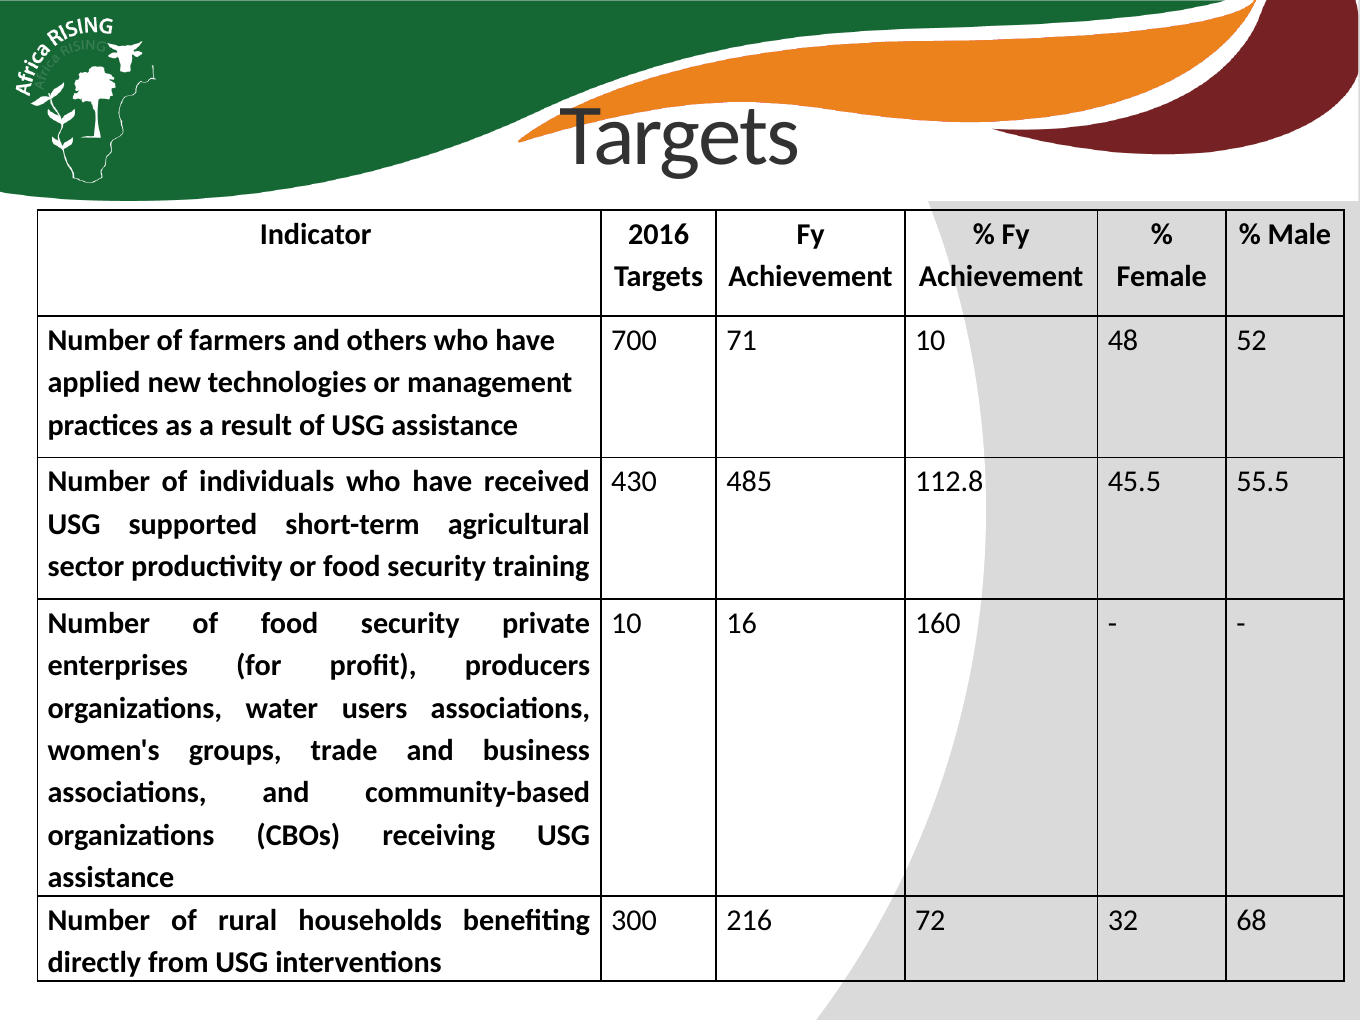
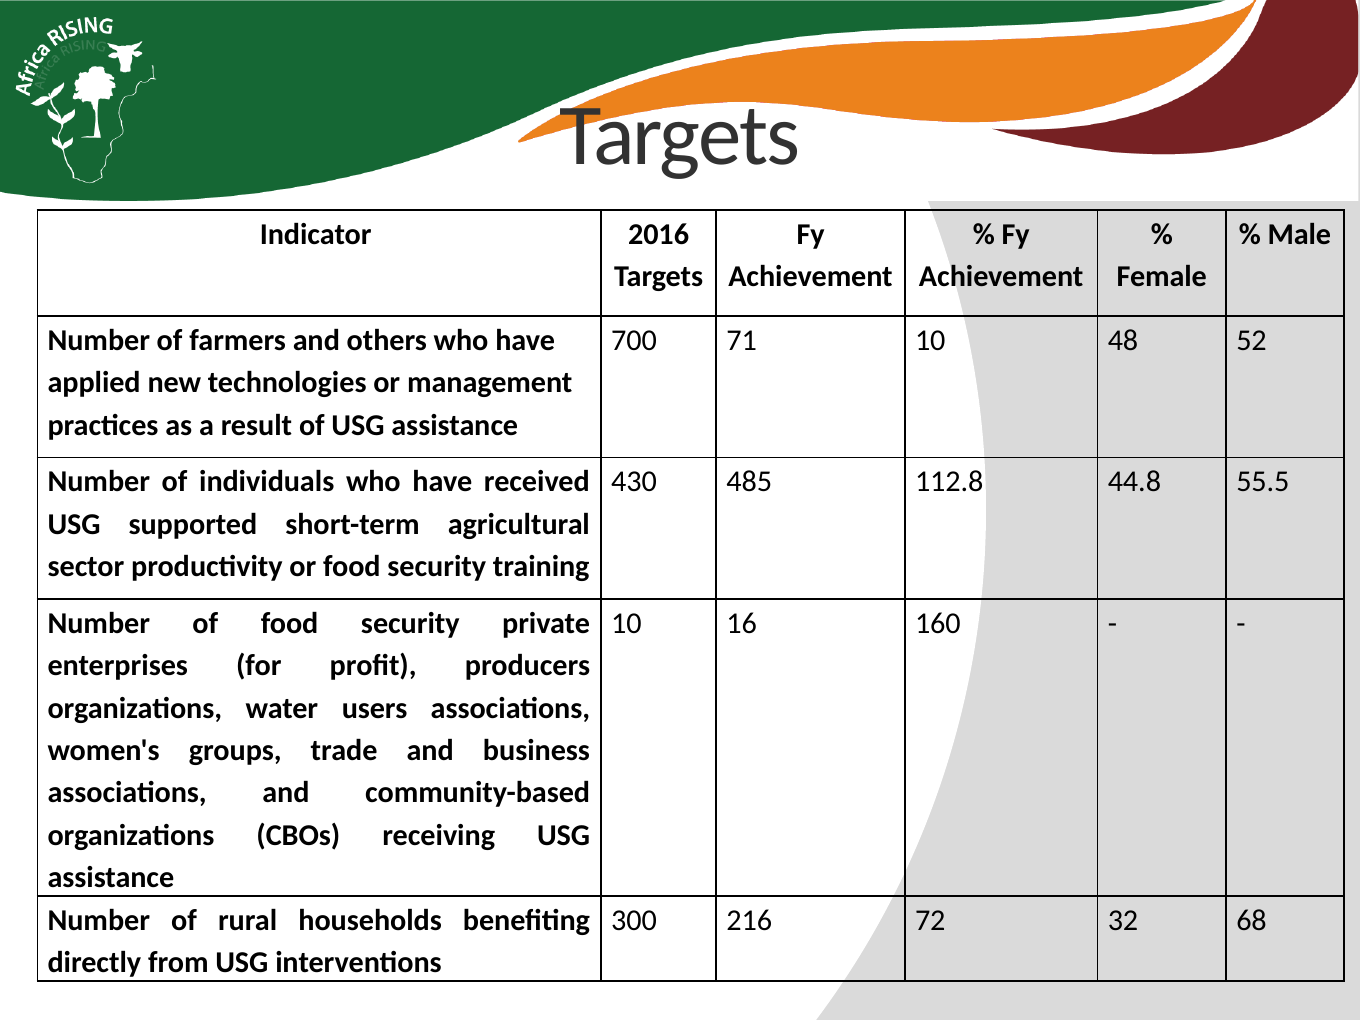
45.5: 45.5 -> 44.8
